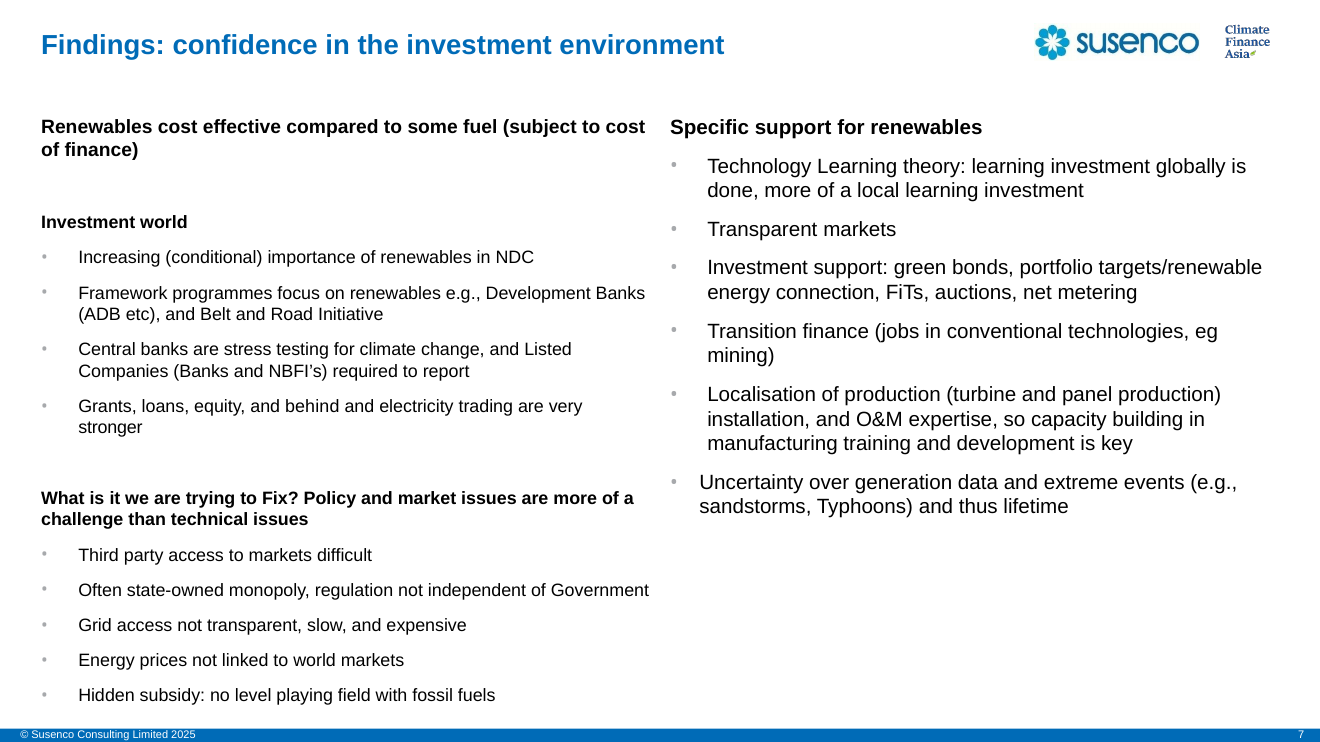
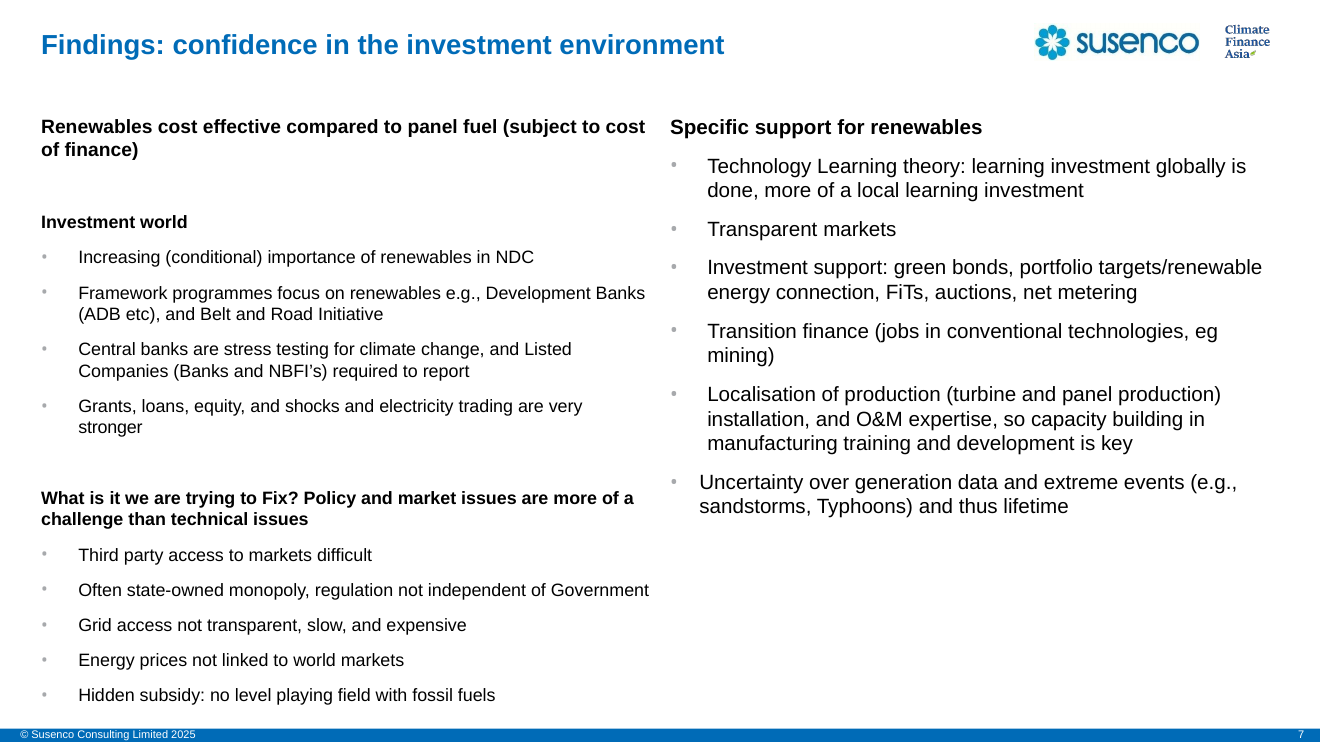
to some: some -> panel
behind: behind -> shocks
